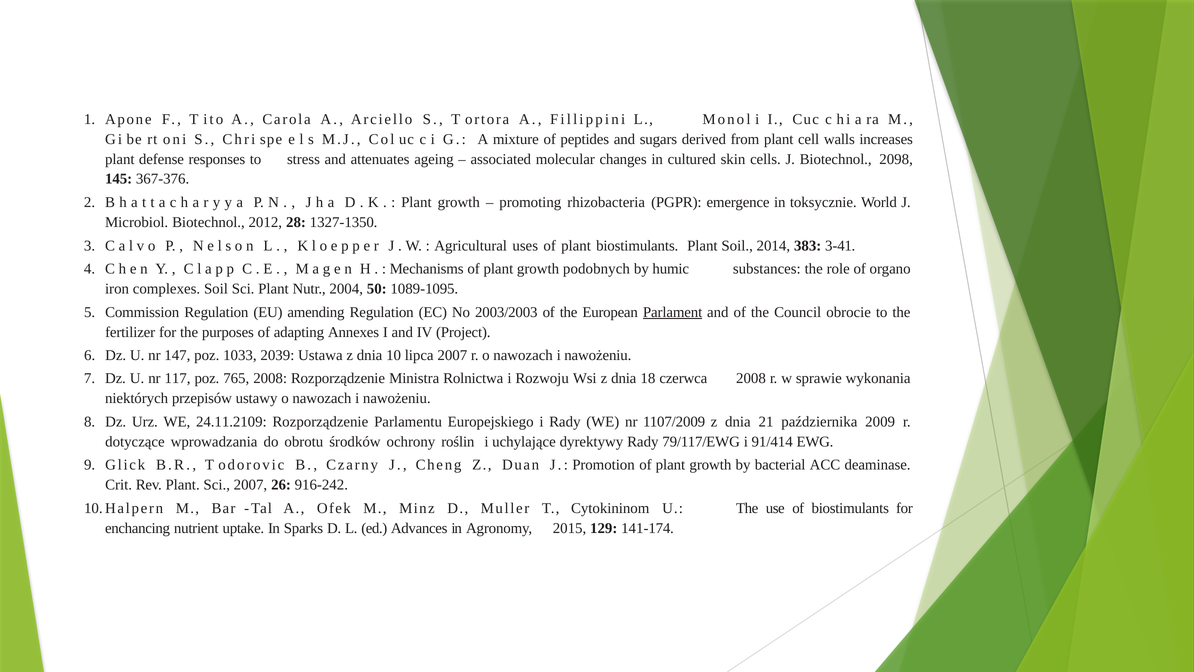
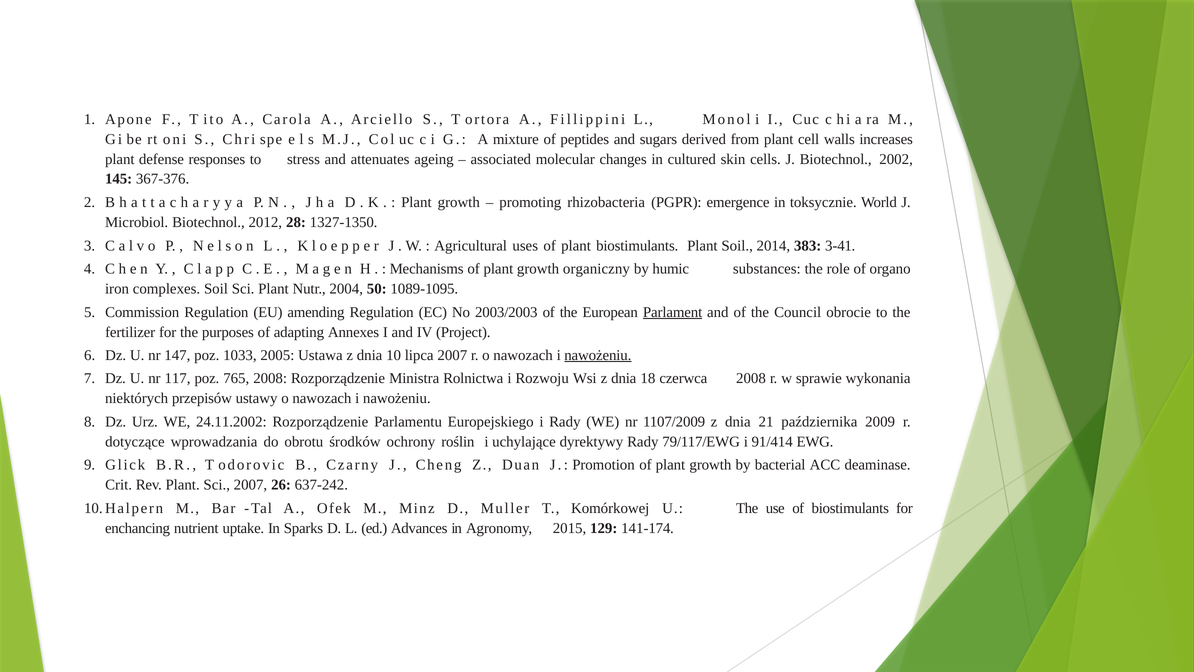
2098: 2098 -> 2002
podobnych: podobnych -> organiczny
2039: 2039 -> 2005
nawożeniu at (598, 355) underline: none -> present
24.11.2109: 24.11.2109 -> 24.11.2002
916-242: 916-242 -> 637-242
Cytokininom: Cytokininom -> Komórkowej
